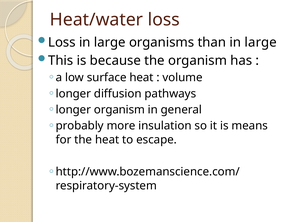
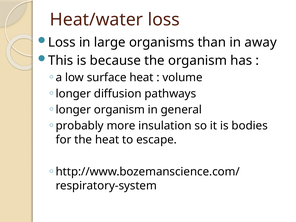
than in large: large -> away
means: means -> bodies
